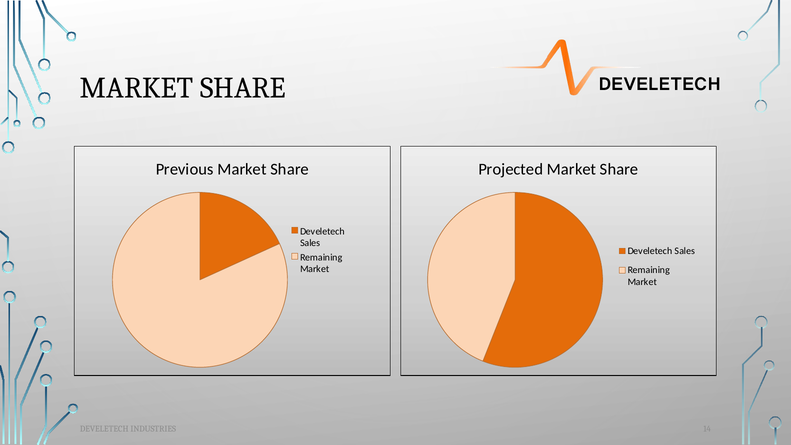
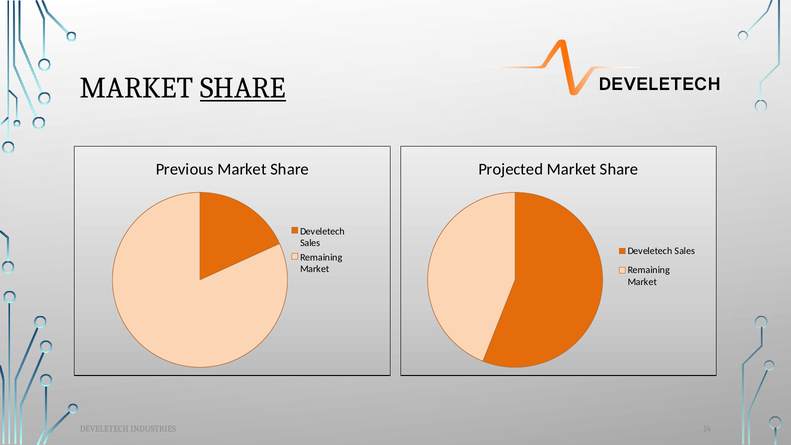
SHARE at (243, 88) underline: none -> present
